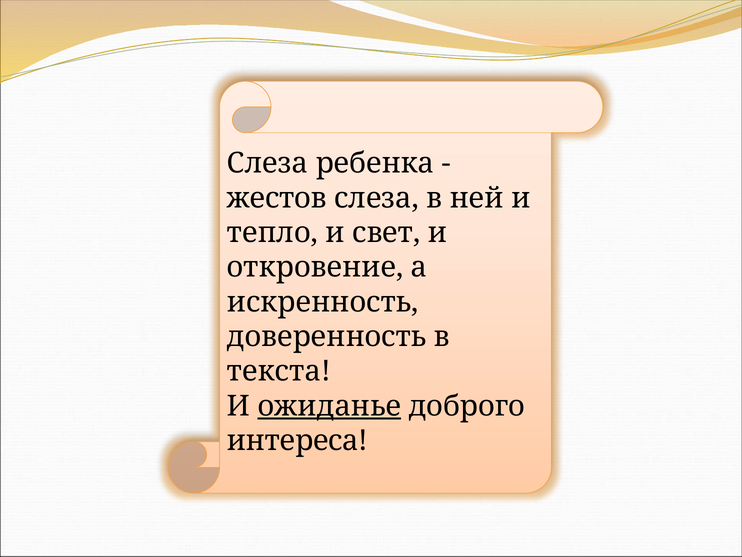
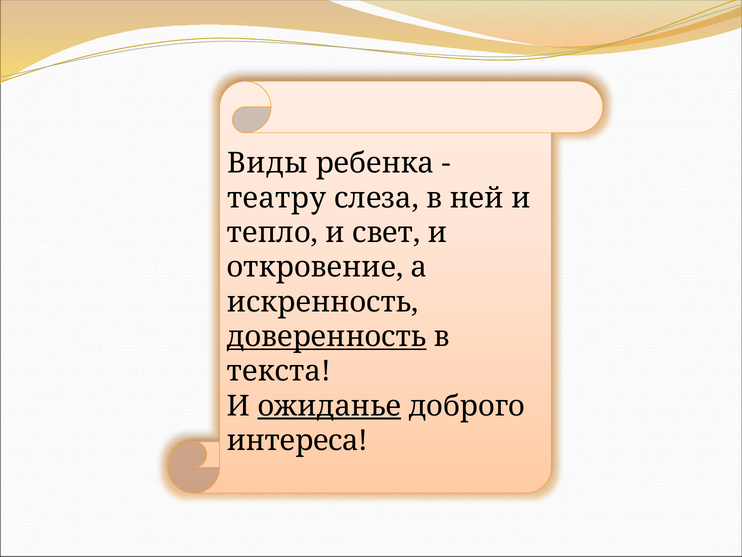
Слеза at (268, 163): Слеза -> Виды
жестов: жестов -> театру
доверенность underline: none -> present
